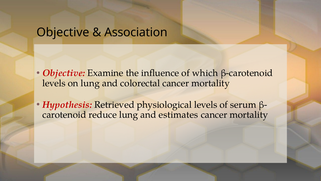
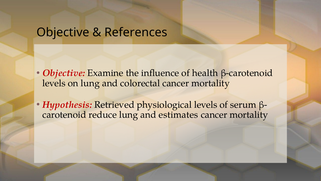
Association: Association -> References
which: which -> health
